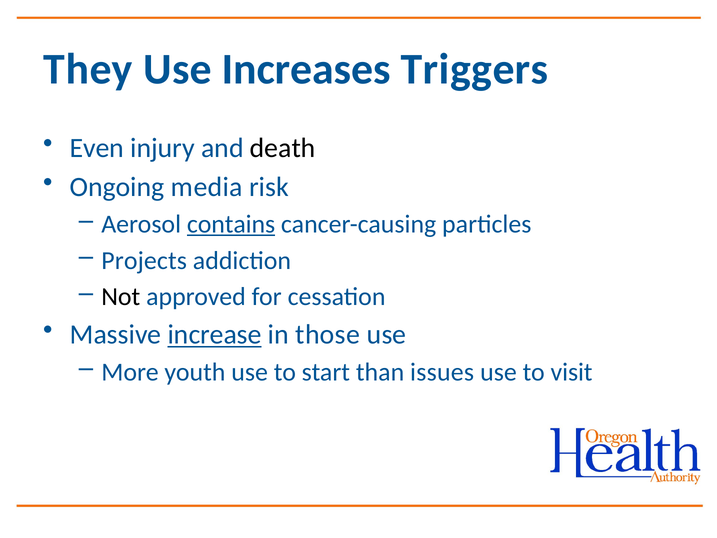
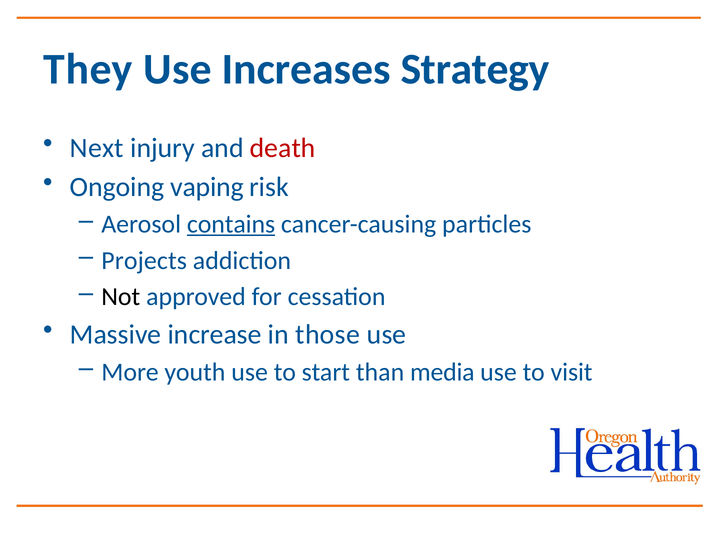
Triggers: Triggers -> Strategy
Even: Even -> Next
death colour: black -> red
media: media -> vaping
increase underline: present -> none
issues: issues -> media
